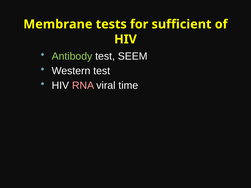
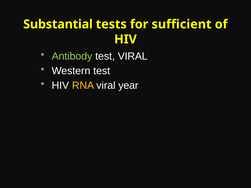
Membrane: Membrane -> Substantial
test SEEM: SEEM -> VIRAL
RNA colour: pink -> yellow
time: time -> year
